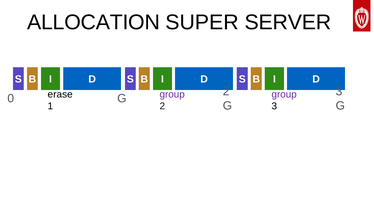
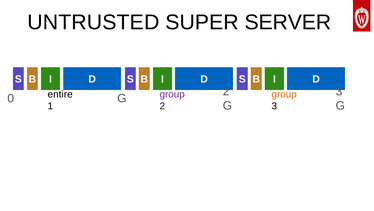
ALLOCATION: ALLOCATION -> UNTRUSTED
erase: erase -> entire
group at (284, 94) colour: purple -> orange
